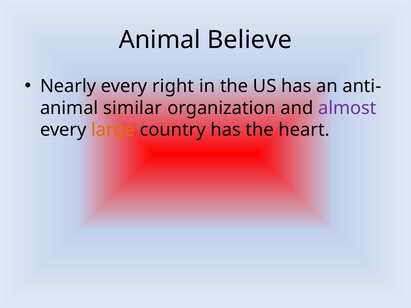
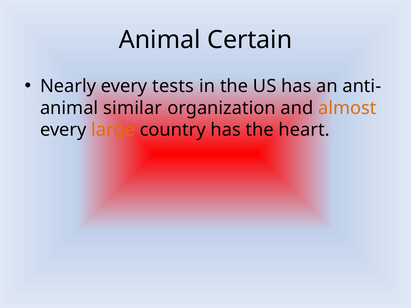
Believe: Believe -> Certain
right: right -> tests
almost colour: purple -> orange
